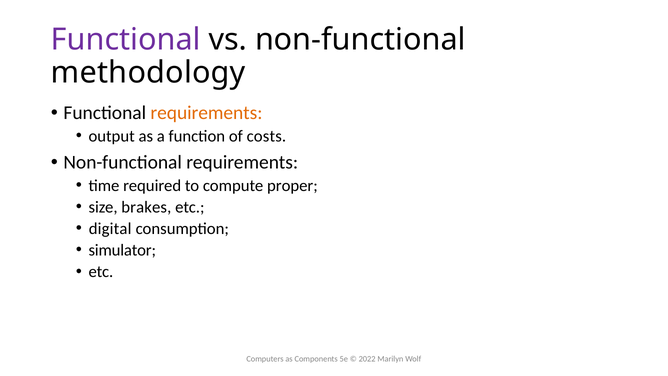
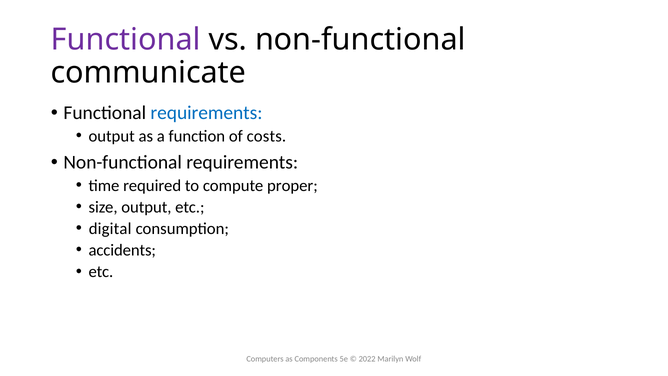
methodology: methodology -> communicate
requirements at (206, 113) colour: orange -> blue
size brakes: brakes -> output
simulator: simulator -> accidents
